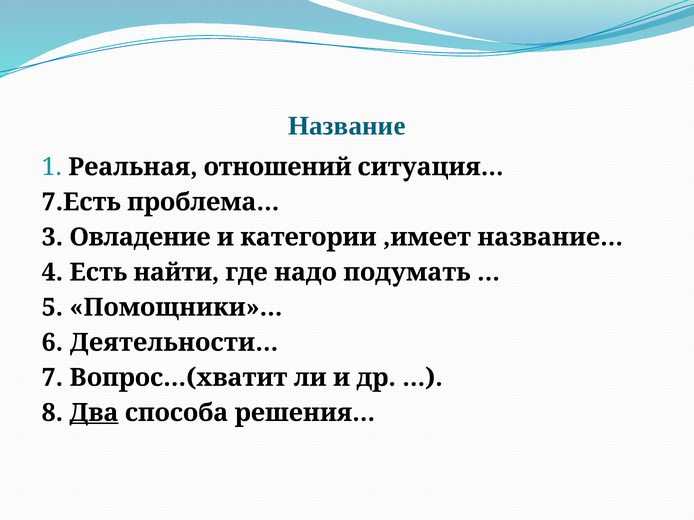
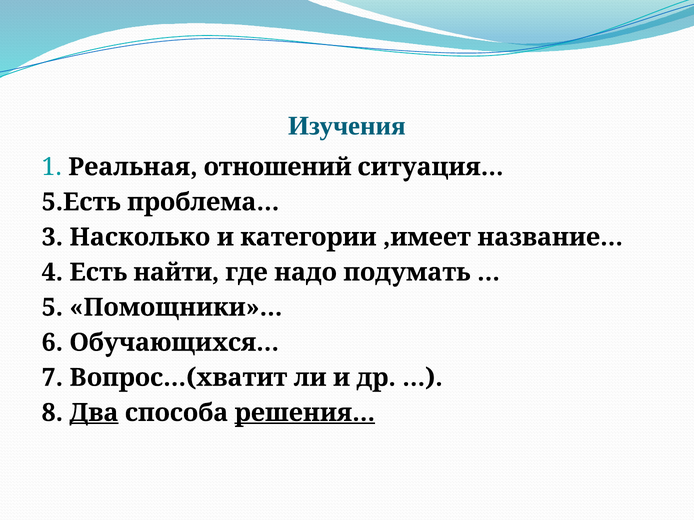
Название: Название -> Изучения
7.Есть: 7.Есть -> 5.Есть
Овладение: Овладение -> Насколько
Деятельности…: Деятельности… -> Обучающихся…
решения… underline: none -> present
